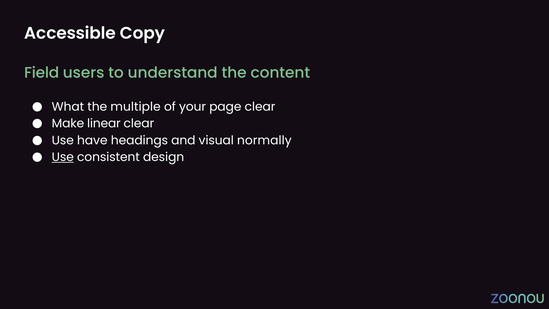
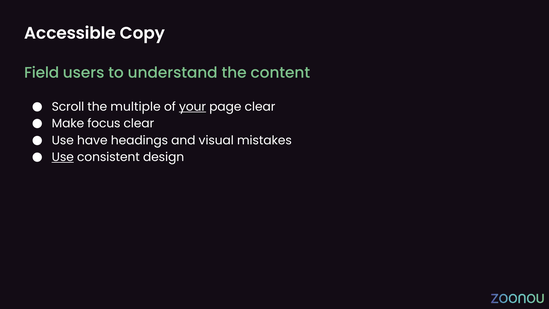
What: What -> Scroll
your underline: none -> present
linear: linear -> focus
normally: normally -> mistakes
